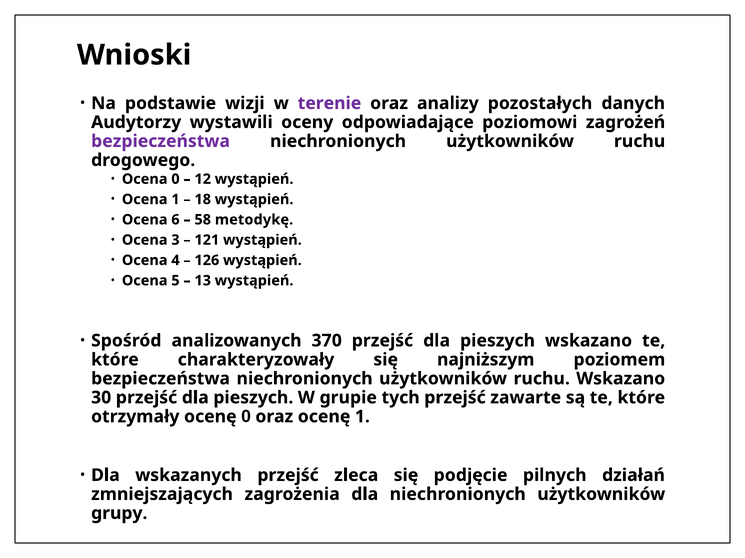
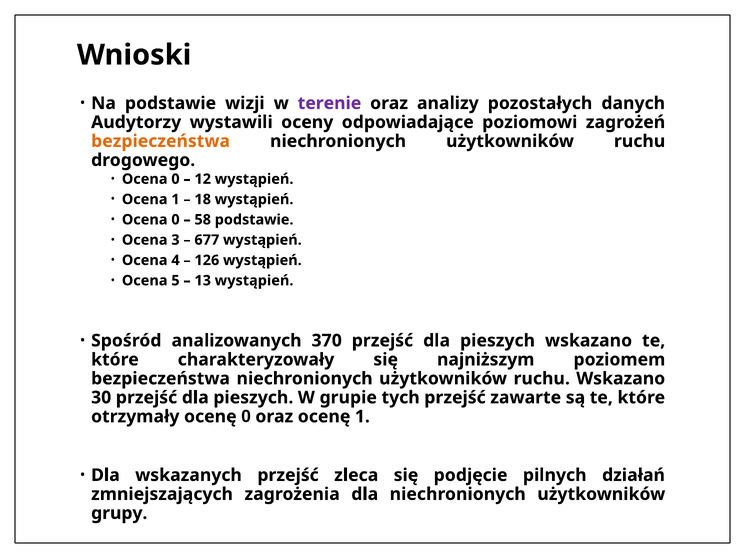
bezpieczeństwa at (161, 141) colour: purple -> orange
6 at (175, 220): 6 -> 0
58 metodykę: metodykę -> podstawie
121: 121 -> 677
